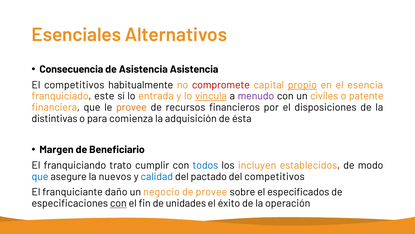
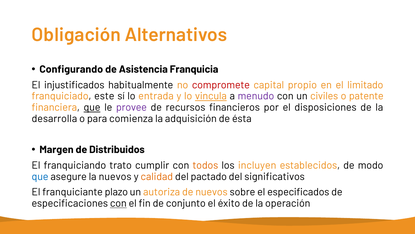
Esenciales: Esenciales -> Obligación
Consecuencia: Consecuencia -> Configurando
Asistencia Asistencia: Asistencia -> Franquicia
El competitivos: competitivos -> injustificados
propio underline: present -> none
esencia: esencia -> limitado
que at (92, 107) underline: none -> present
provee at (131, 107) colour: orange -> purple
distintivas: distintivas -> desarrolla
Beneficiario: Beneficiario -> Distribuidos
todos colour: blue -> orange
calidad colour: blue -> orange
del competitivos: competitivos -> significativos
daño: daño -> plazo
negocio: negocio -> autoriza
de provee: provee -> nuevos
unidades: unidades -> conjunto
